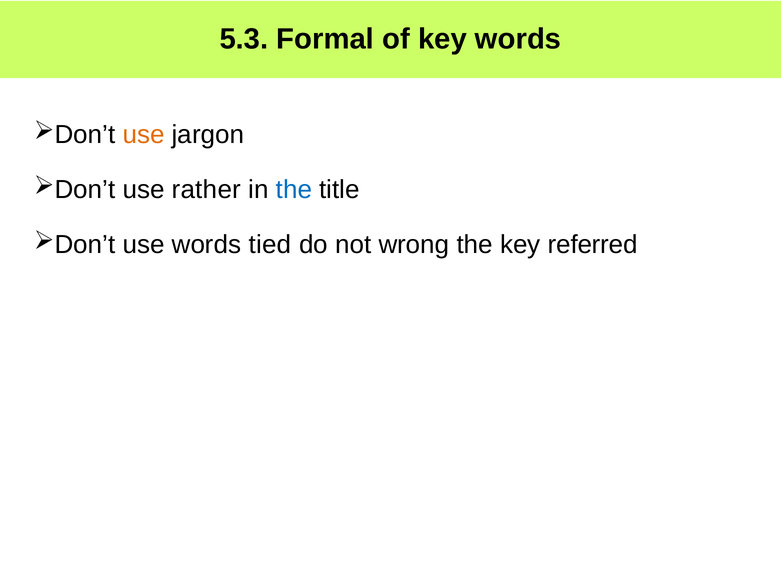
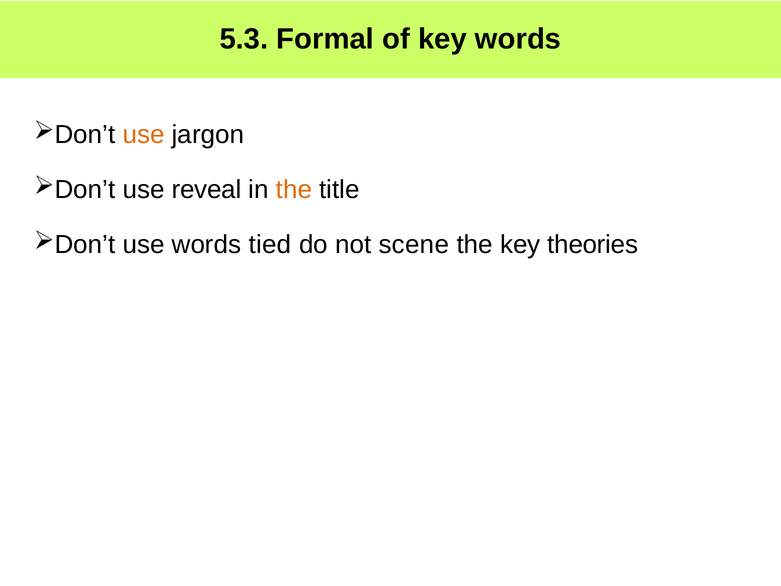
rather: rather -> reveal
the at (294, 190) colour: blue -> orange
wrong: wrong -> scene
referred: referred -> theories
